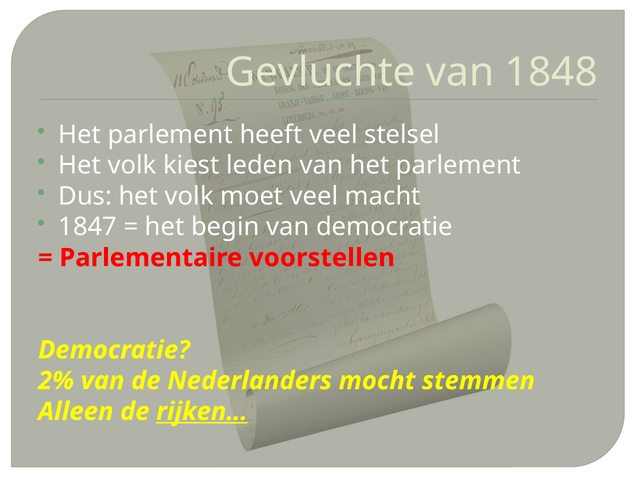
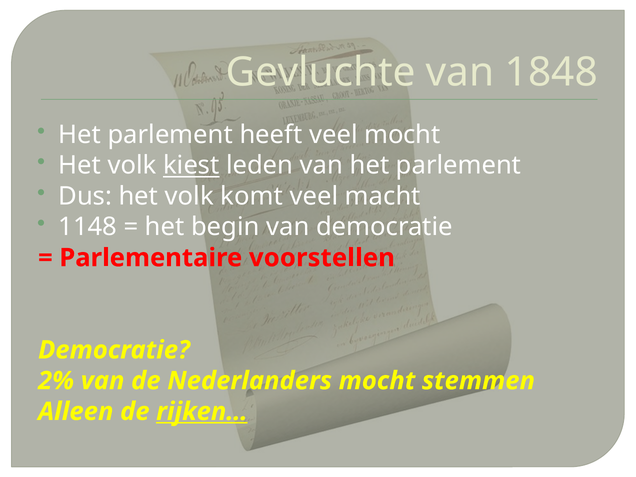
veel stelsel: stelsel -> mocht
kiest underline: none -> present
moet: moet -> komt
1847: 1847 -> 1148
